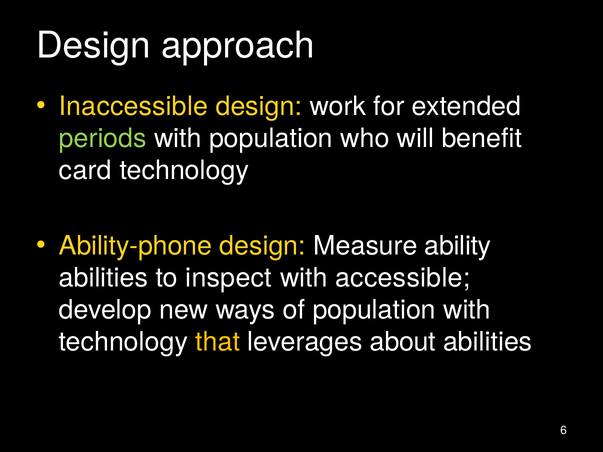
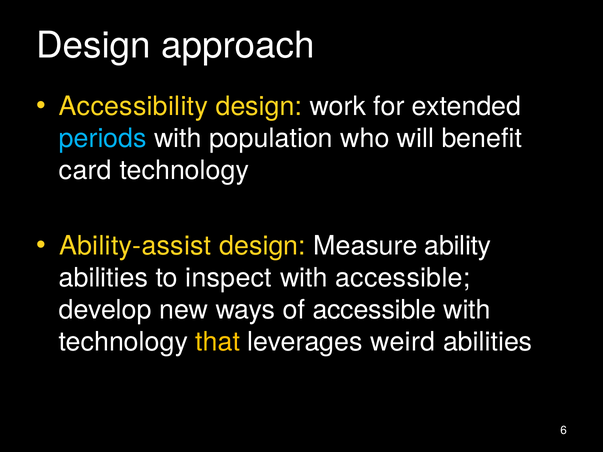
Inaccessible: Inaccessible -> Accessibility
periods colour: light green -> light blue
Ability-phone: Ability-phone -> Ability-assist
of population: population -> accessible
about: about -> weird
